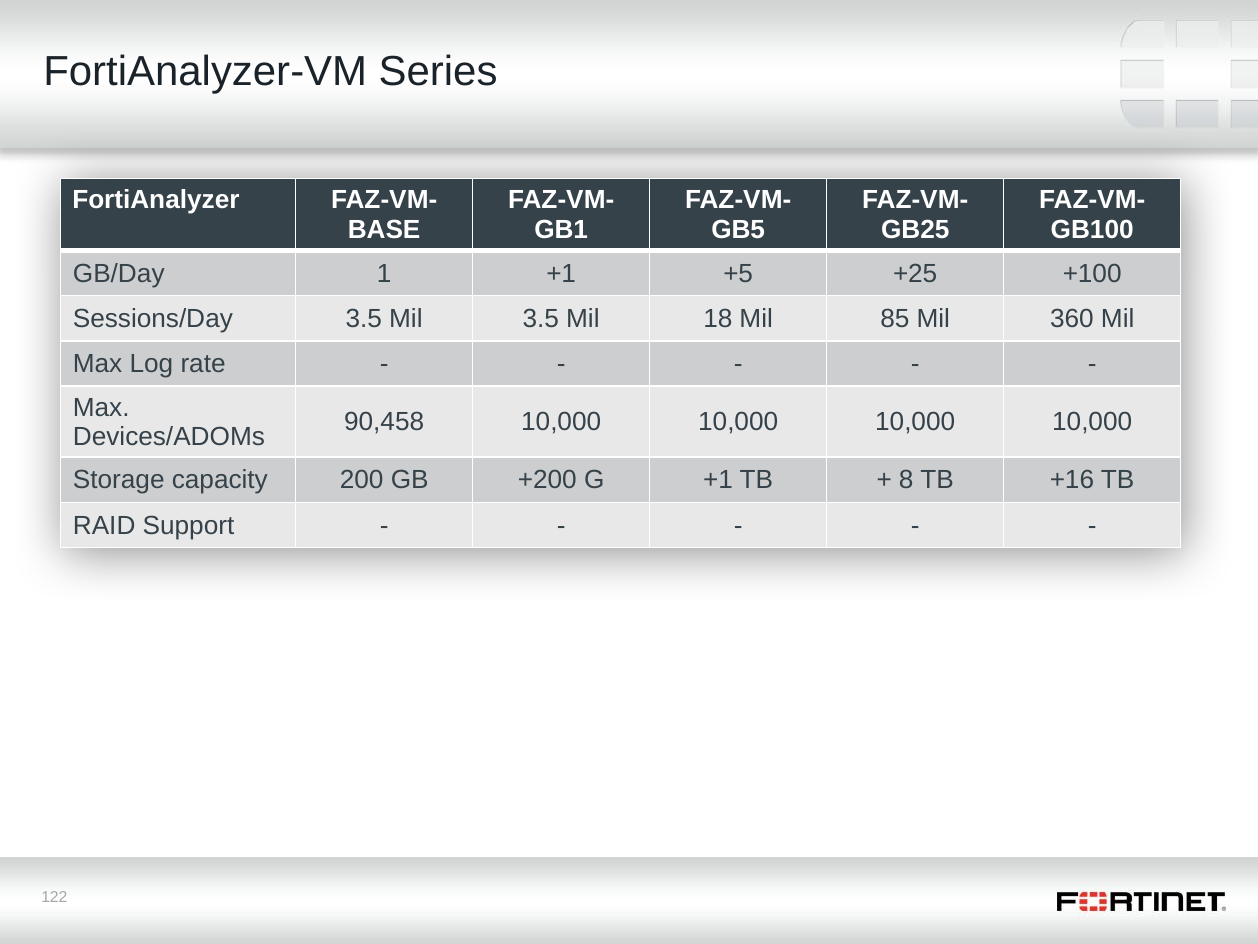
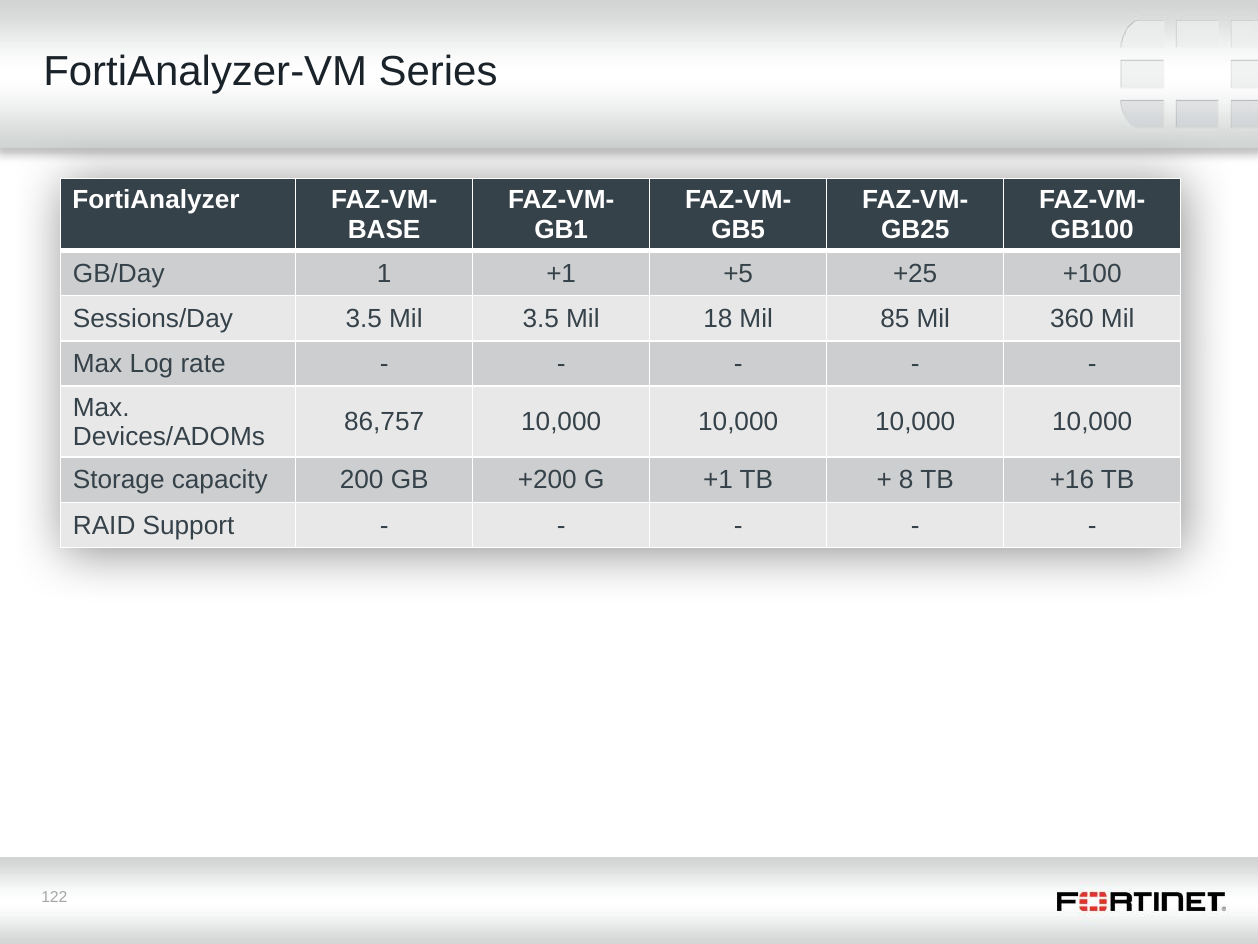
90,458: 90,458 -> 86,757
